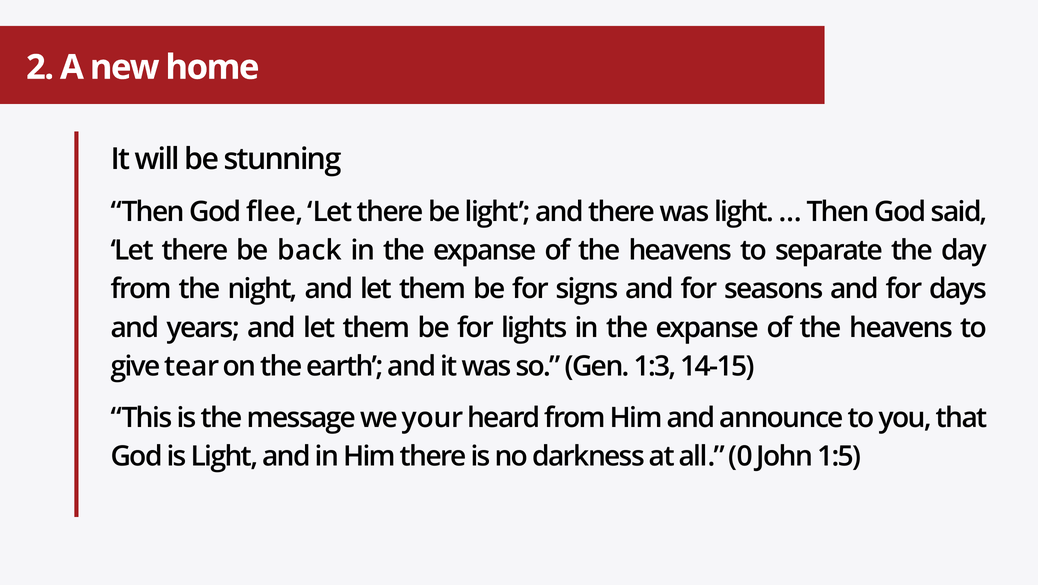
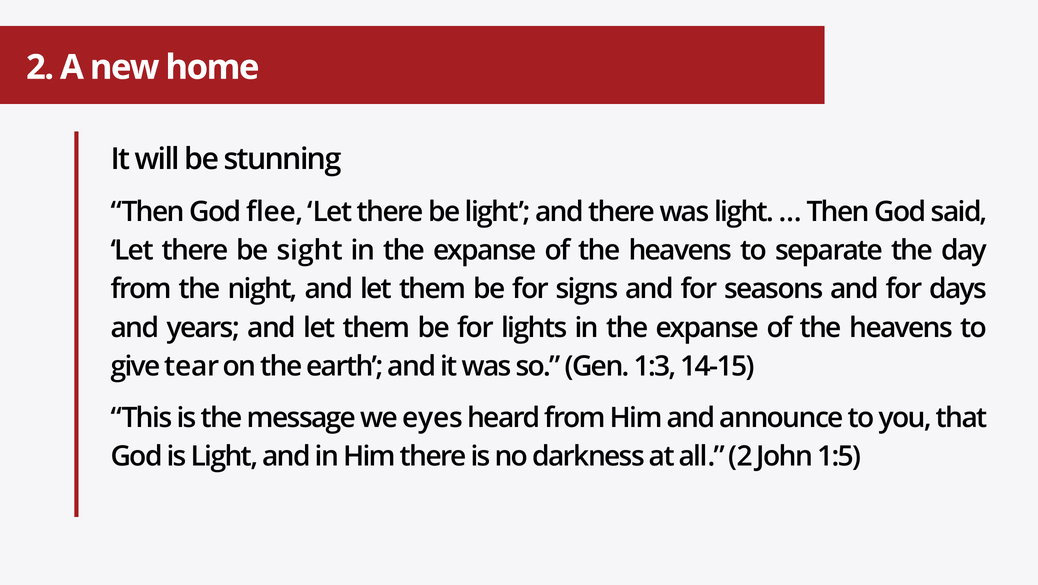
back: back -> sight
your: your -> eyes
all 0: 0 -> 2
